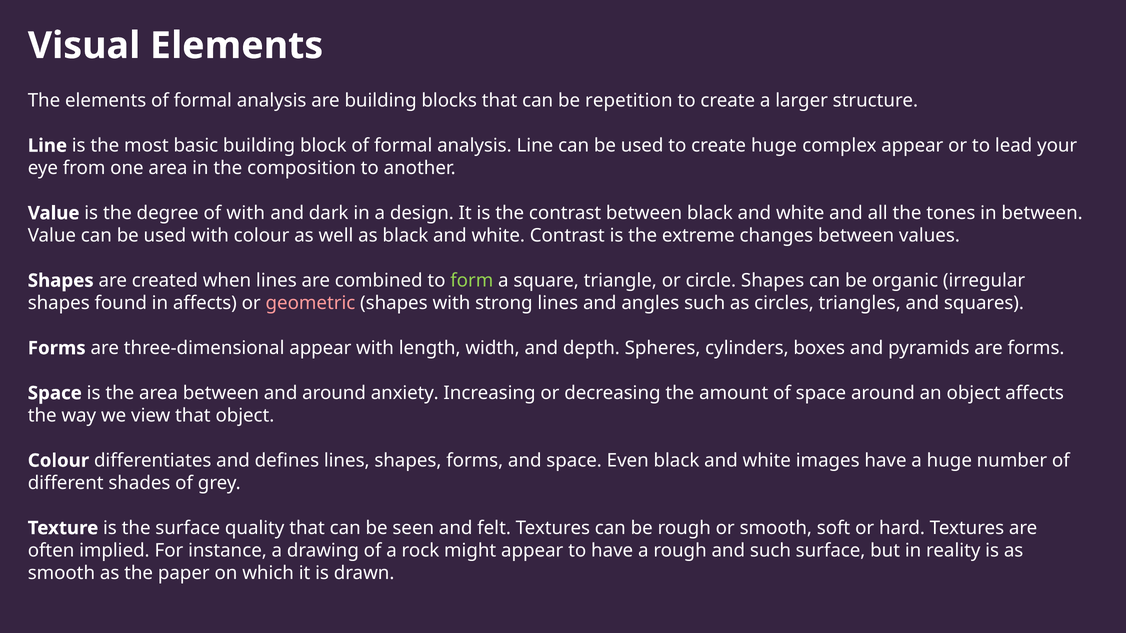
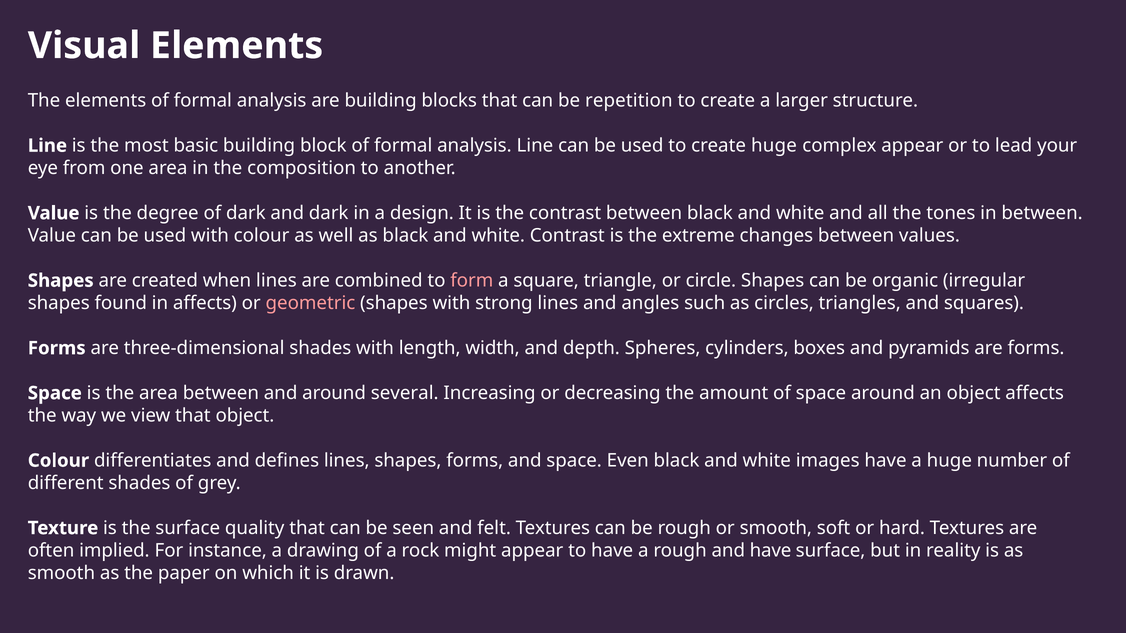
of with: with -> dark
form colour: light green -> pink
three-dimensional appear: appear -> shades
anxiety: anxiety -> several
and such: such -> have
